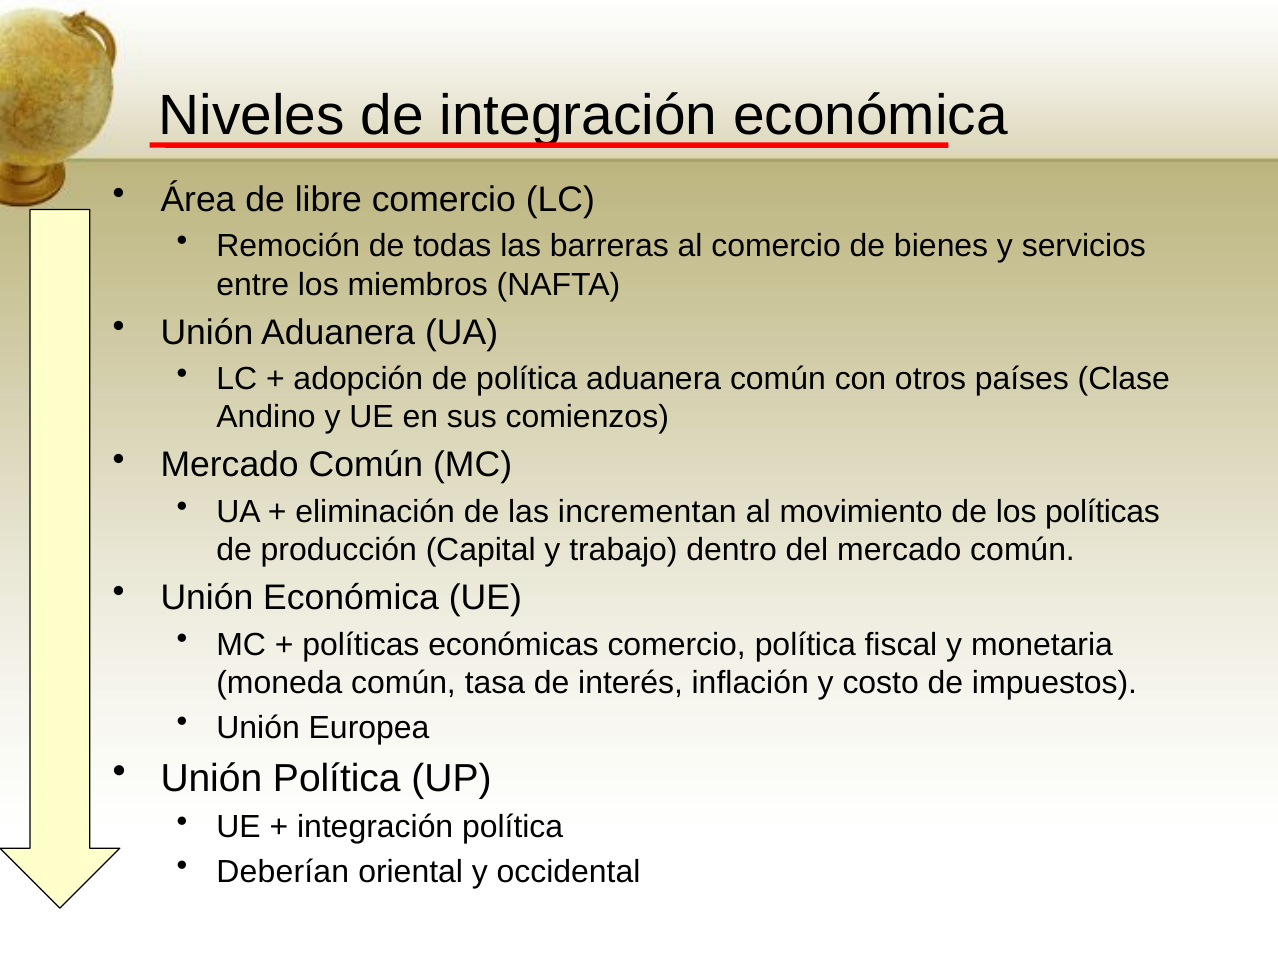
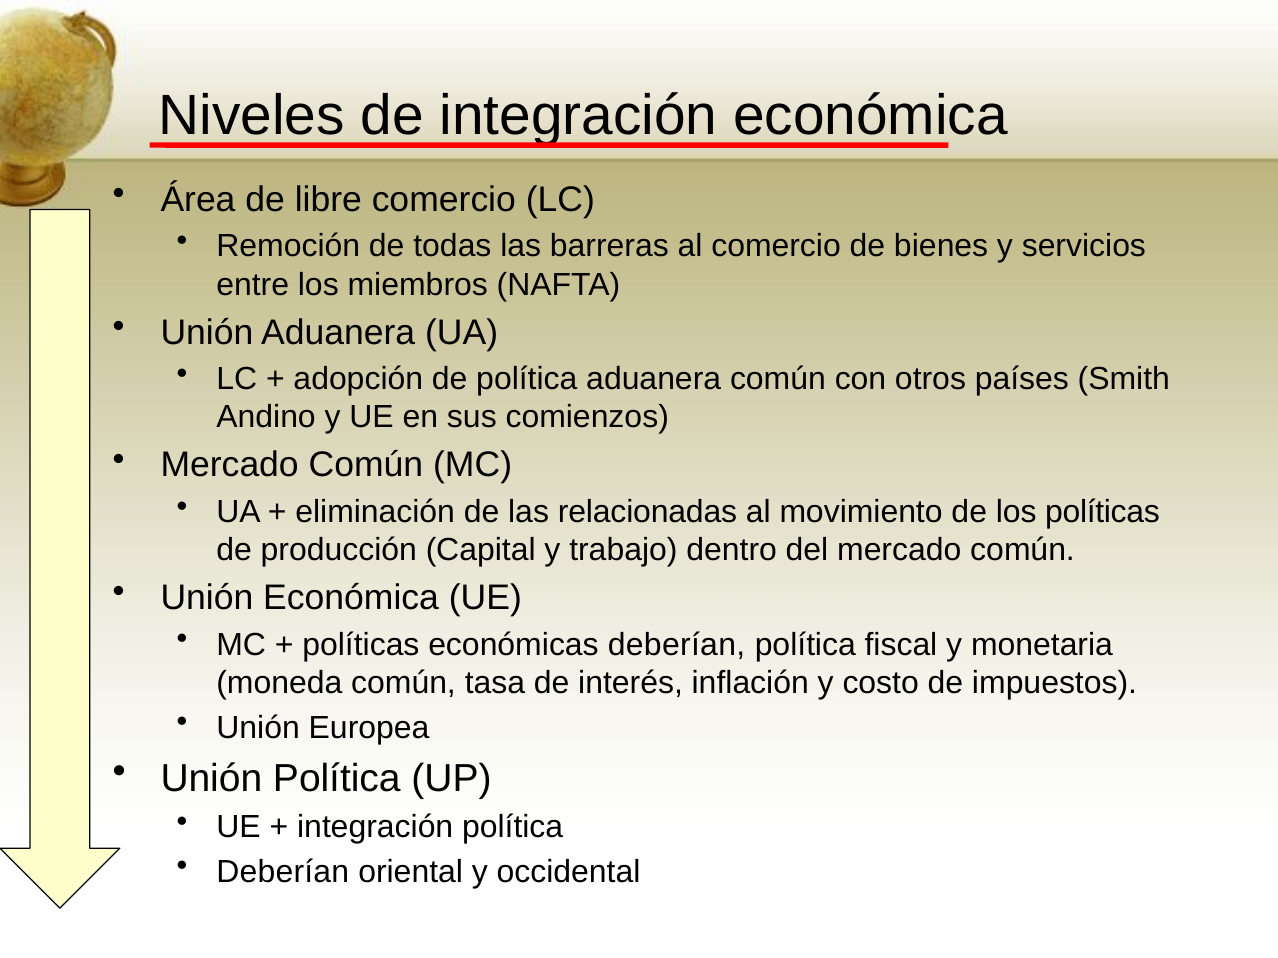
Clase: Clase -> Smith
incrementan: incrementan -> relacionadas
económicas comercio: comercio -> deberían
